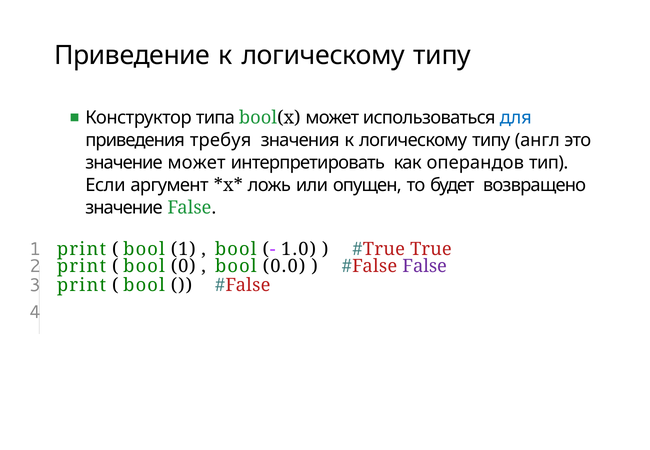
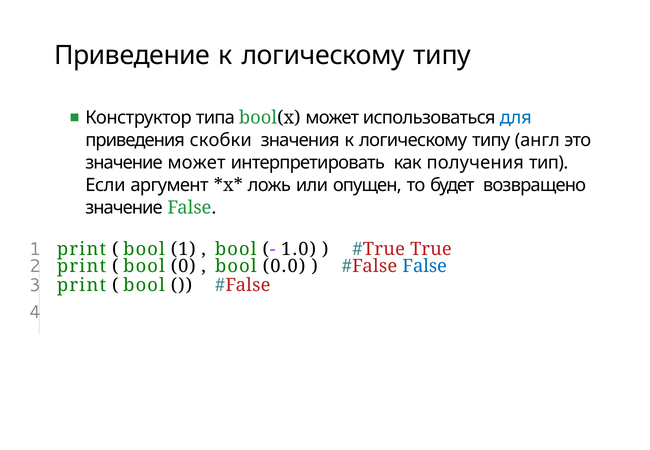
требуя: требуя -> скобки
операндов: операндов -> получения
False at (425, 266) colour: purple -> blue
